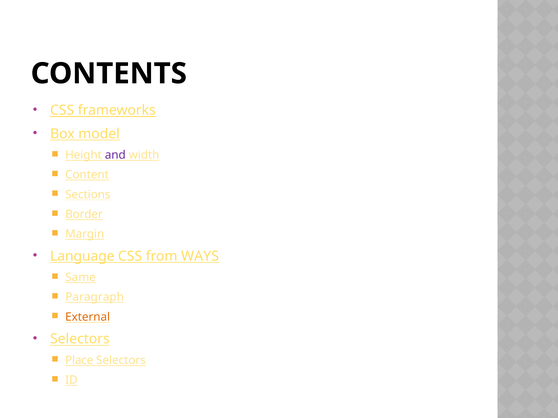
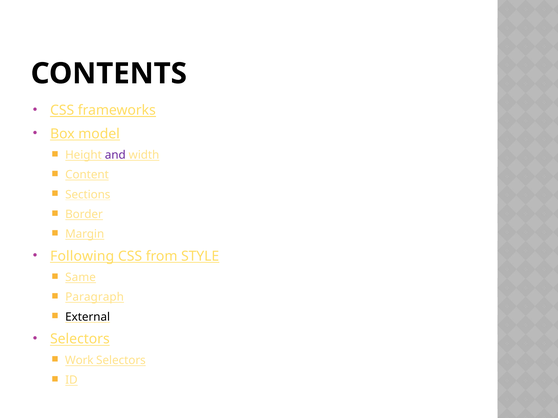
Language: Language -> Following
WAYS: WAYS -> STYLE
External colour: orange -> black
Place: Place -> Work
